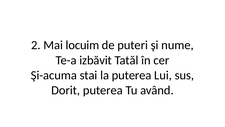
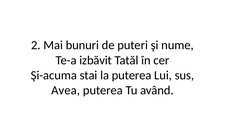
locuim: locuim -> bunuri
Dorit: Dorit -> Avea
